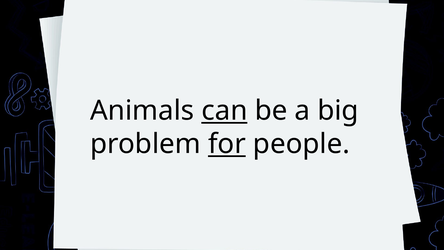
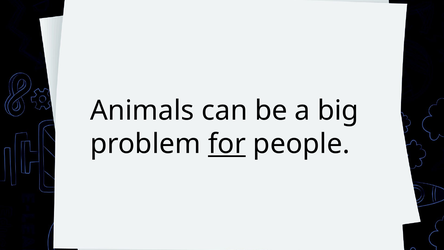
can underline: present -> none
